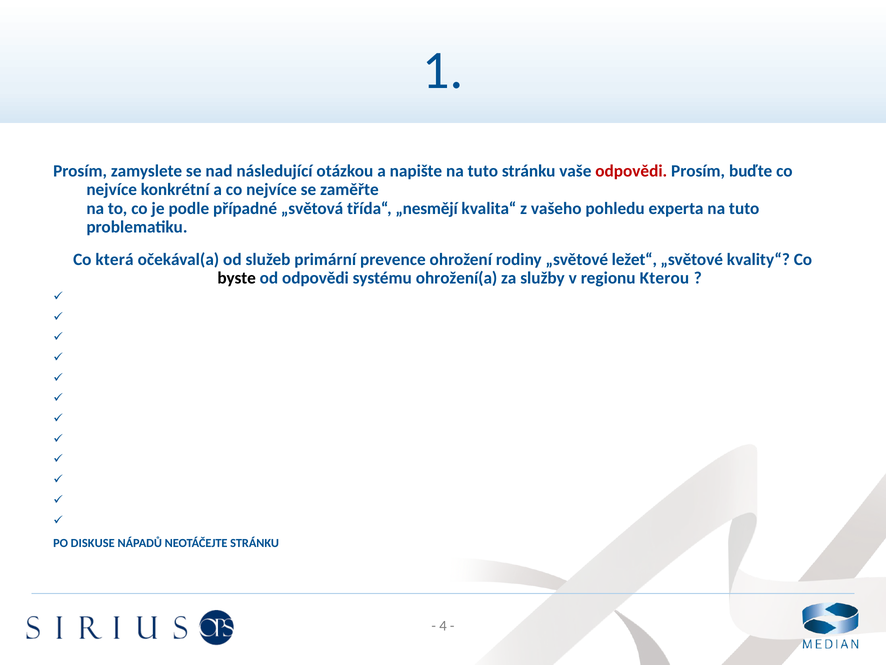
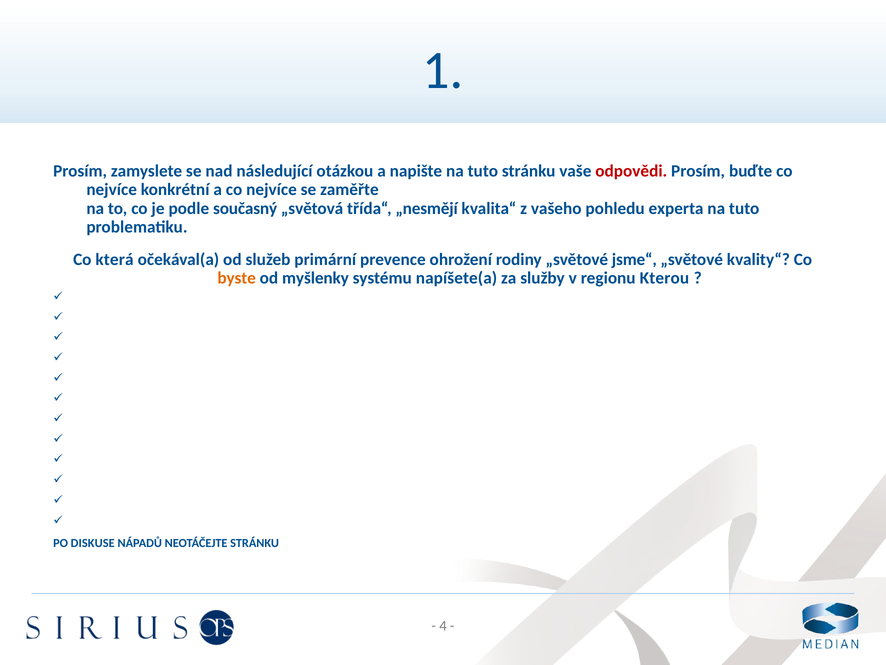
případné: případné -> současný
ležet“: ležet“ -> jsme“
byste colour: black -> orange
od odpovědi: odpovědi -> myšlenky
ohrožení(a: ohrožení(a -> napíšete(a
